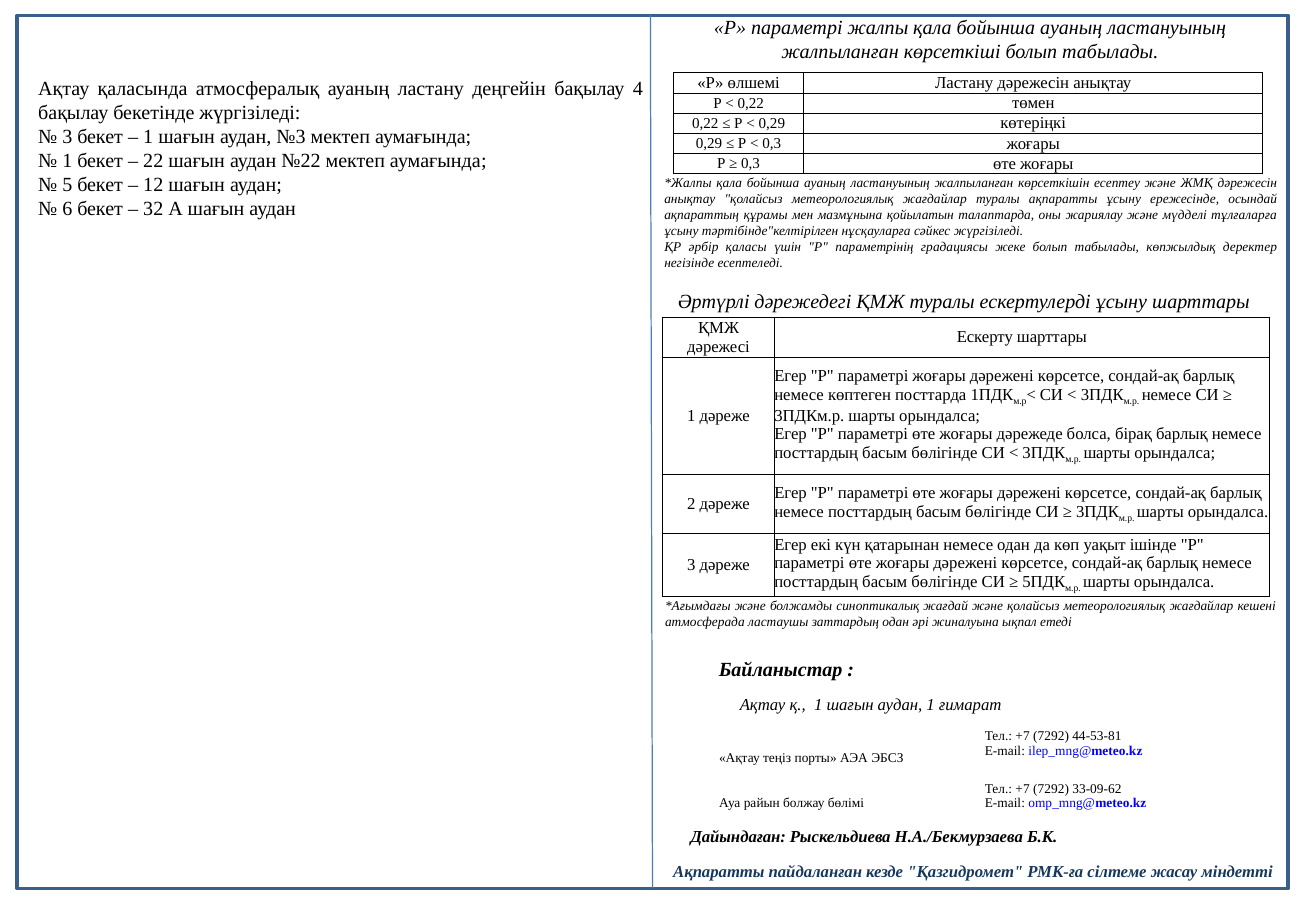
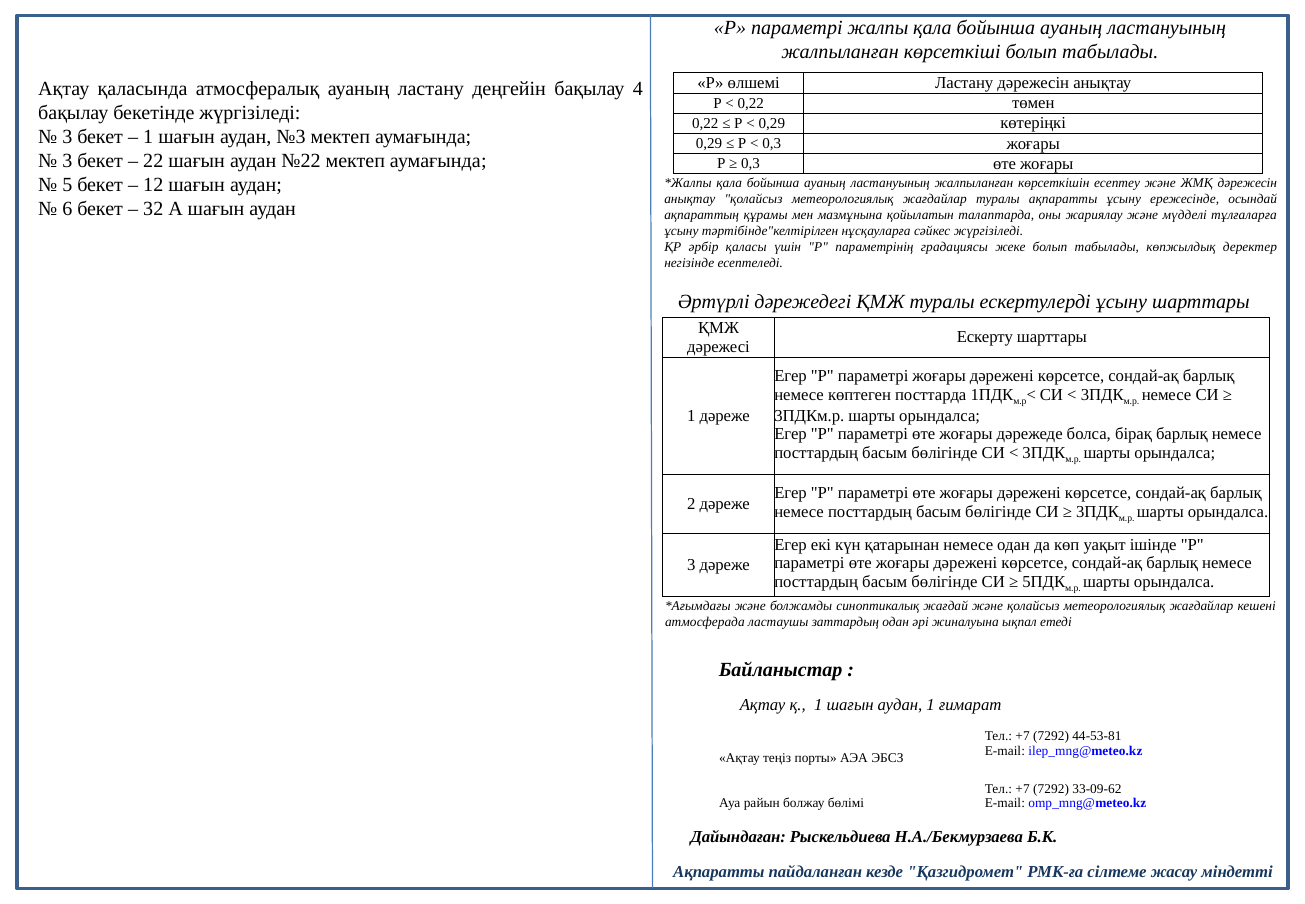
1 at (67, 161): 1 -> 3
